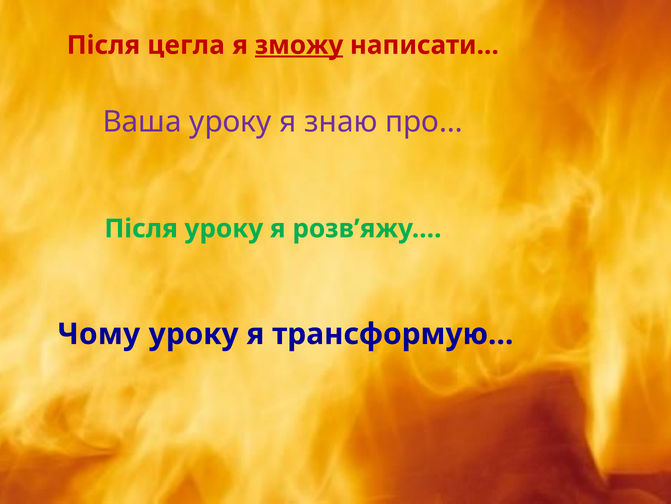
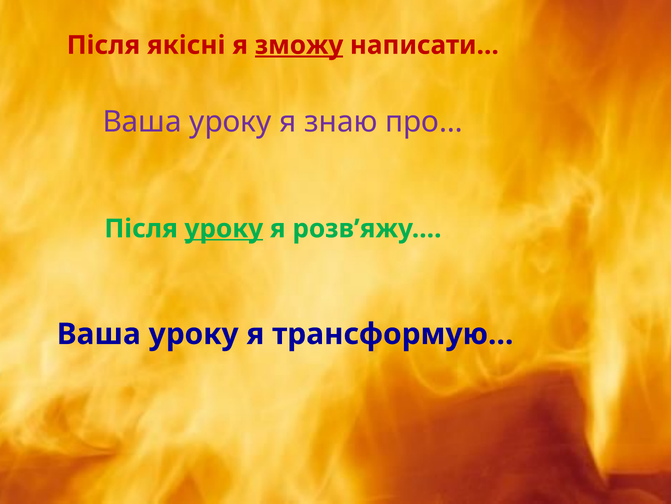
цегла: цегла -> якісні
уроку at (224, 228) underline: none -> present
Чому at (99, 334): Чому -> Ваша
